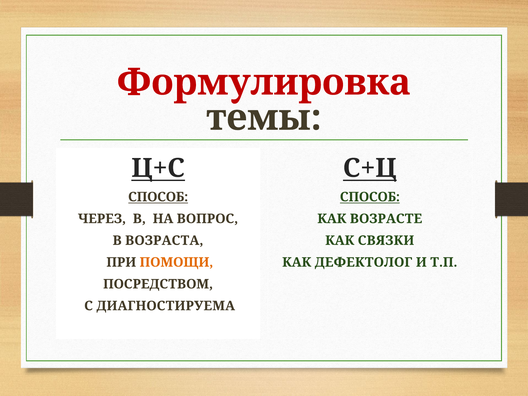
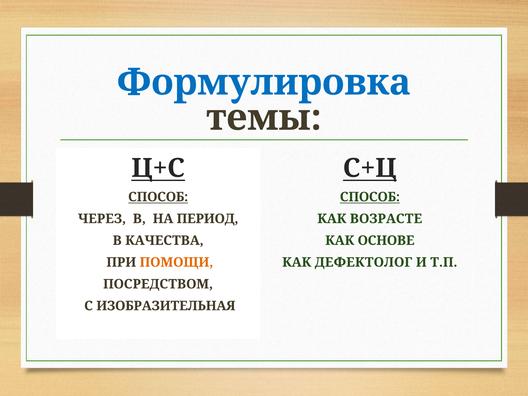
Формулировка colour: red -> blue
ВОПРОС: ВОПРОС -> ПЕРИОД
ВОЗРАСТА: ВОЗРАСТА -> КАЧЕСТВА
СВЯЗКИ: СВЯЗКИ -> ОСНОВЕ
ДИАГНОСТИРУЕМА: ДИАГНОСТИРУЕМА -> ИЗОБРАЗИТЕЛЬНАЯ
